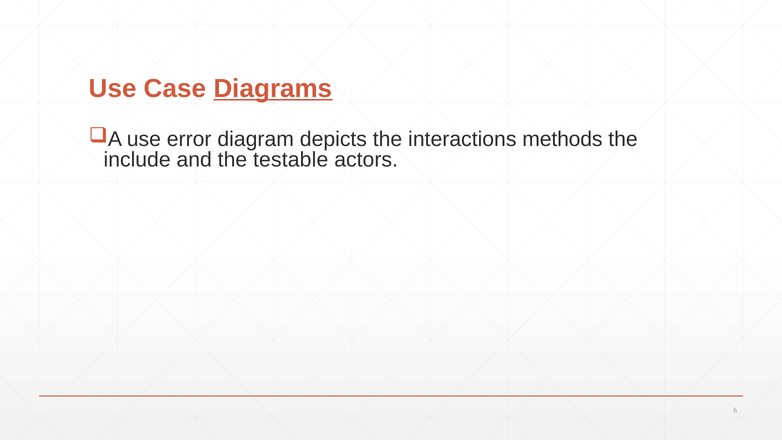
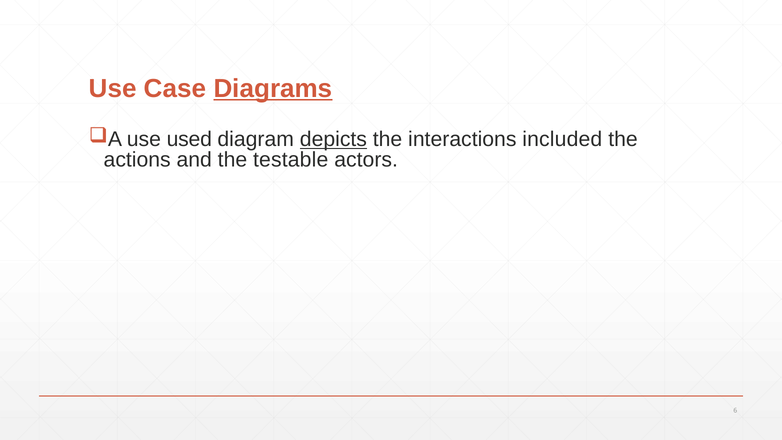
error: error -> used
depicts underline: none -> present
methods: methods -> included
include: include -> actions
